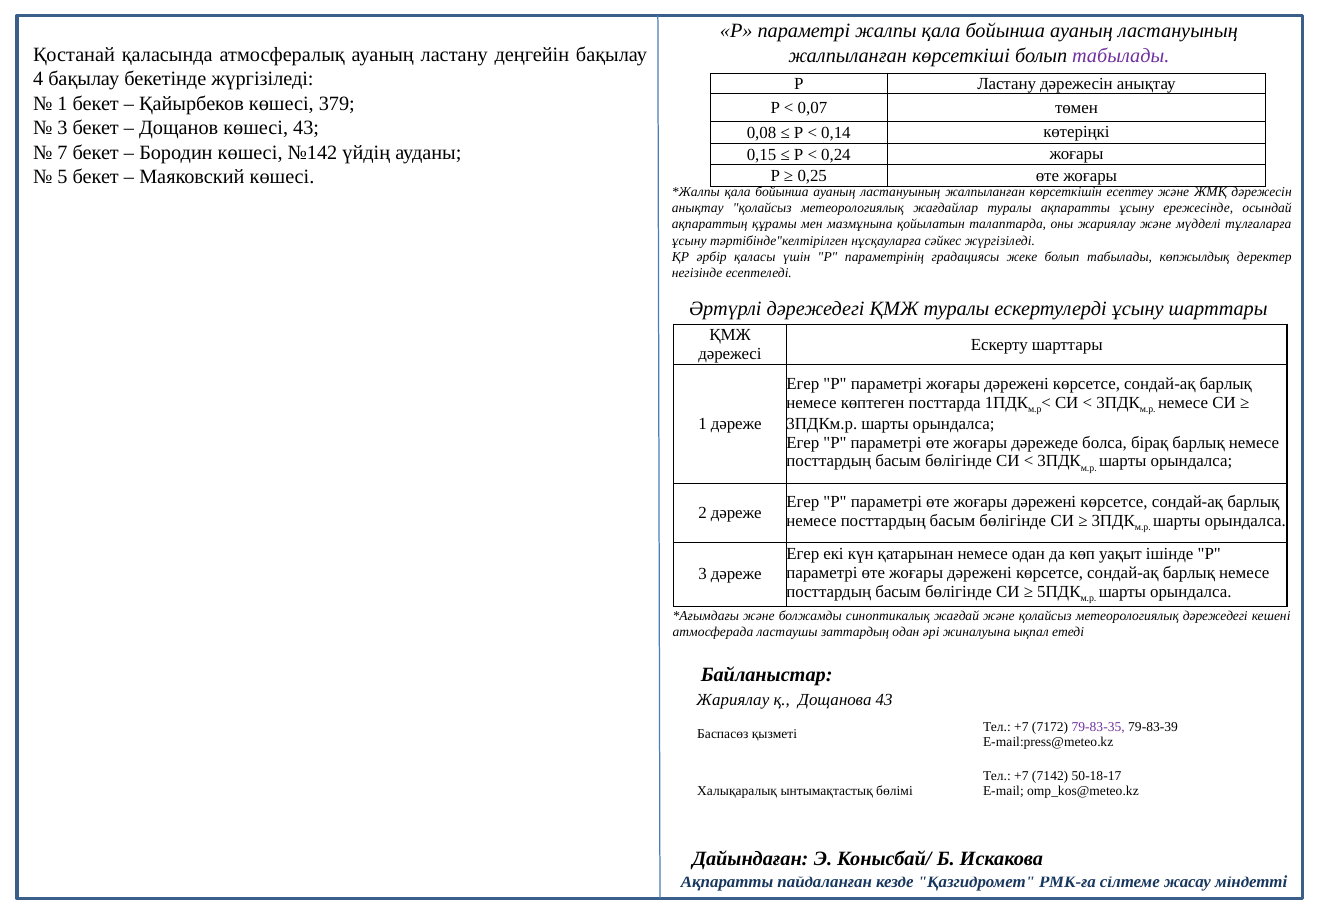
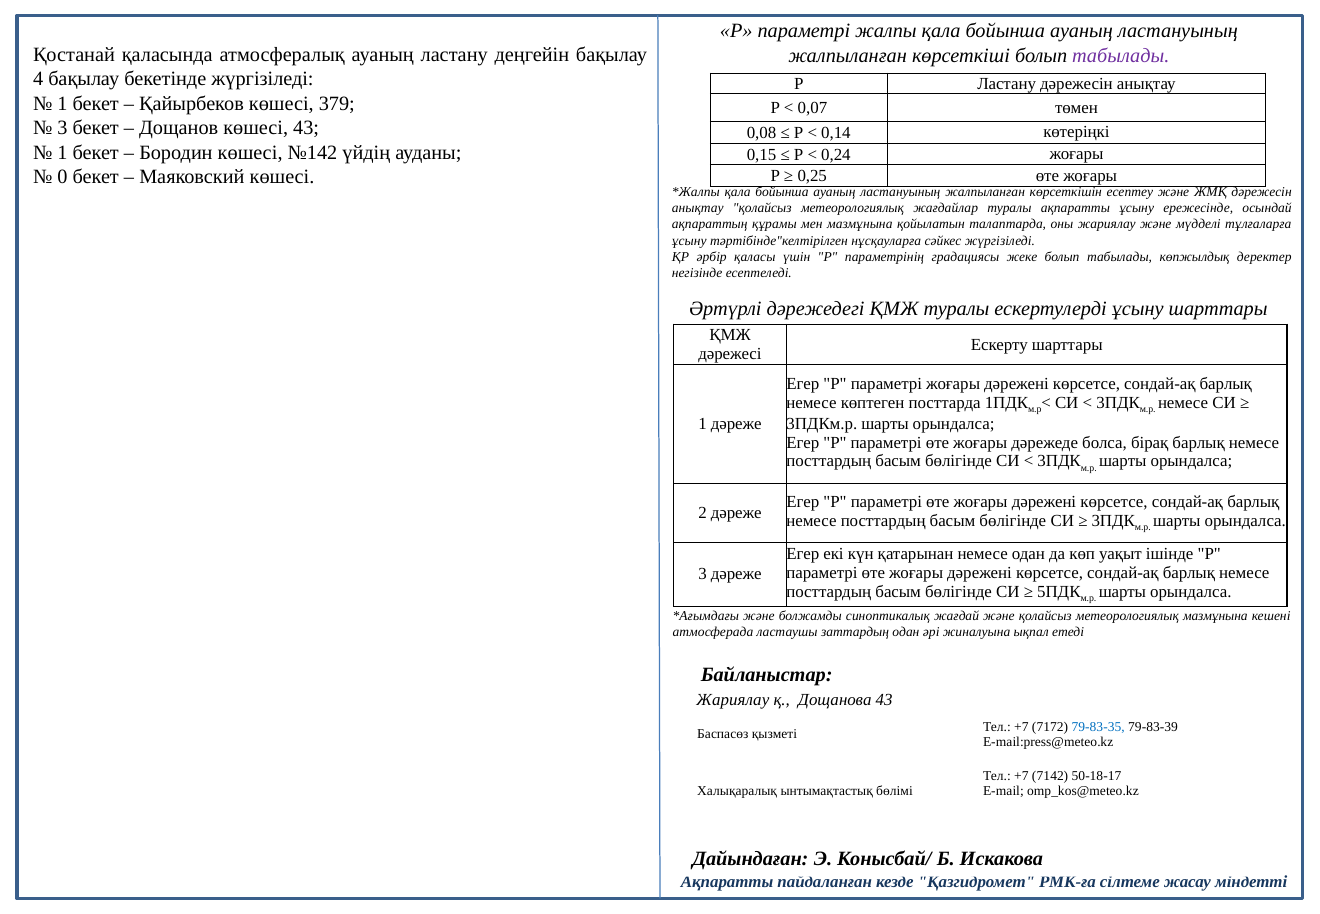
7 at (63, 152): 7 -> 1
5: 5 -> 0
метеорологиялық дәрежедегі: дәрежедегі -> мазмұнына
79-83-35 colour: purple -> blue
